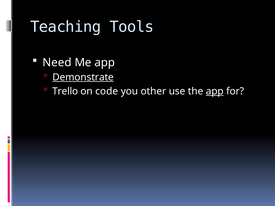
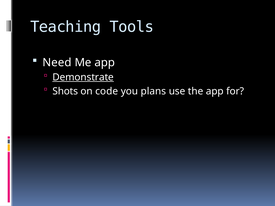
Trello: Trello -> Shots
other: other -> plans
app at (215, 91) underline: present -> none
